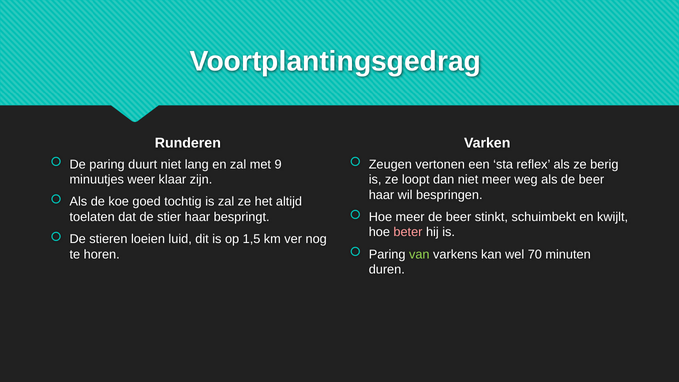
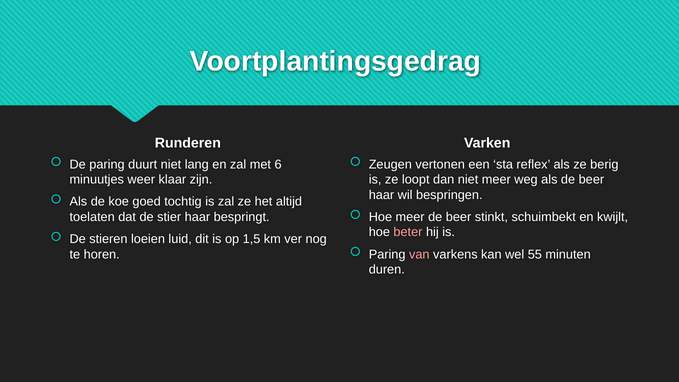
9: 9 -> 6
van colour: light green -> pink
70: 70 -> 55
